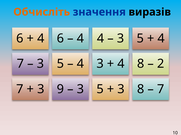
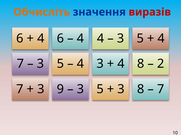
виразів colour: black -> red
